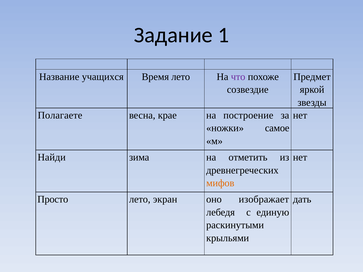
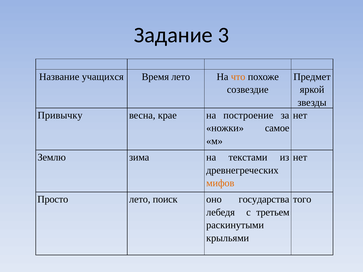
1: 1 -> 3
что colour: purple -> orange
Полагаете: Полагаете -> Привычку
Найди: Найди -> Землю
отметить: отметить -> текстами
экран: экран -> поиск
изображает: изображает -> государства
дать: дать -> того
единую: единую -> третьем
